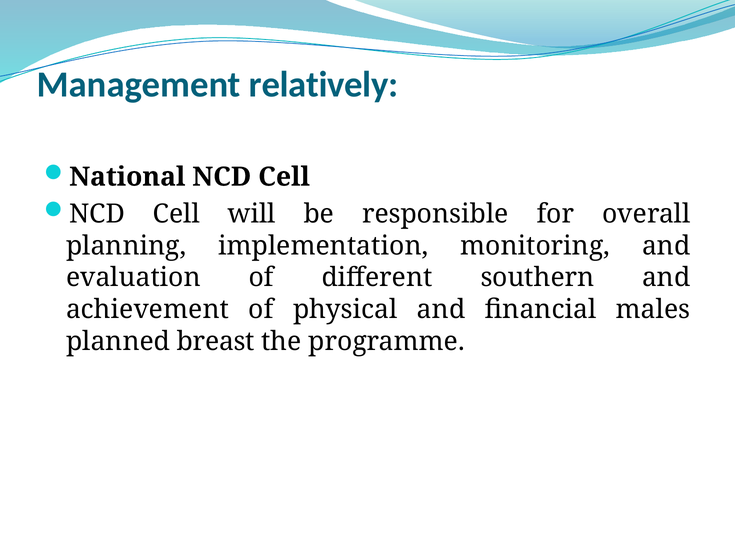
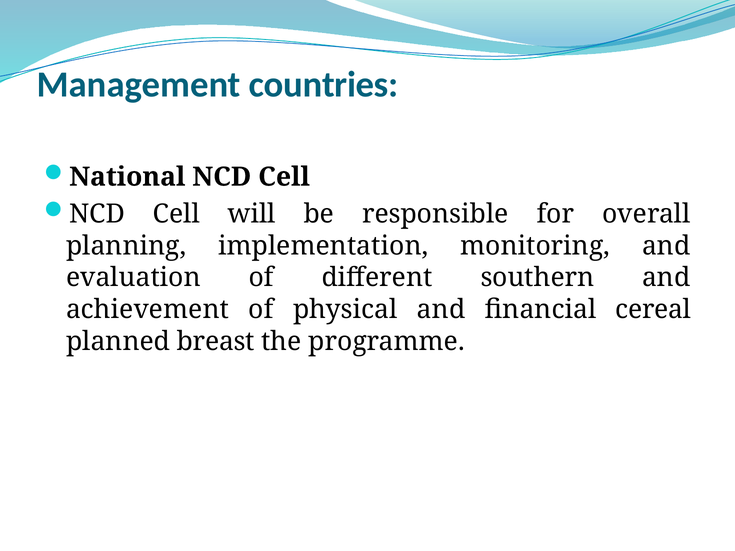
relatively: relatively -> countries
males: males -> cereal
